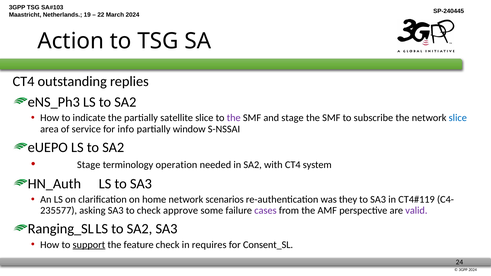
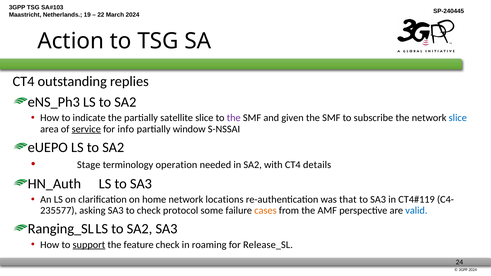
and stage: stage -> given
service underline: none -> present
system: system -> details
scenarios: scenarios -> locations
they: they -> that
approve: approve -> protocol
cases colour: purple -> orange
valid colour: purple -> blue
requires: requires -> roaming
Consent_SL: Consent_SL -> Release_SL
